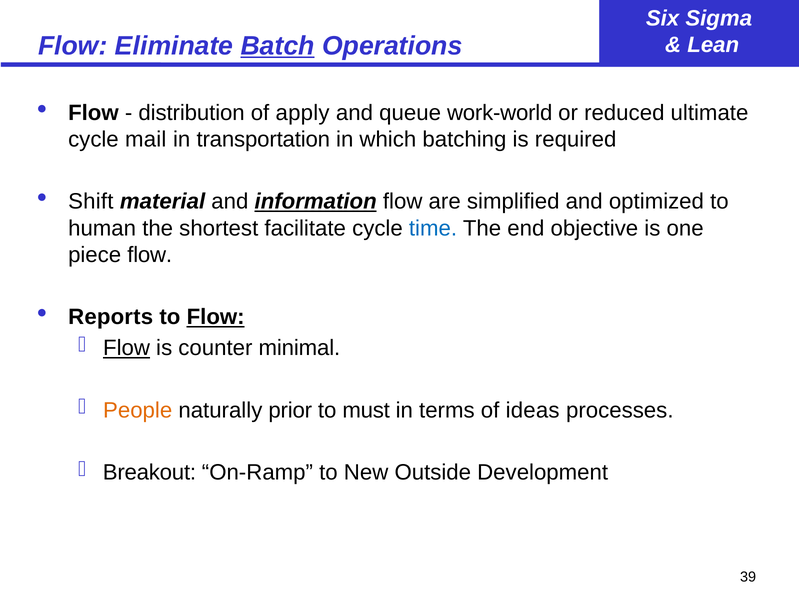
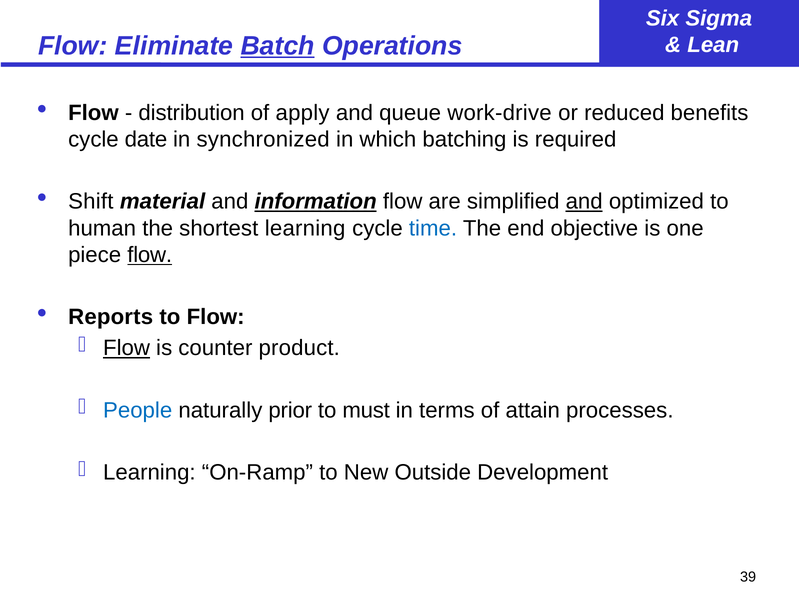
work-world: work-world -> work-drive
ultimate: ultimate -> benefits
mail: mail -> date
transportation: transportation -> synchronized
and at (584, 202) underline: none -> present
shortest facilitate: facilitate -> learning
flow at (150, 255) underline: none -> present
Flow at (216, 317) underline: present -> none
minimal: minimal -> product
People colour: orange -> blue
ideas: ideas -> attain
Breakout at (149, 473): Breakout -> Learning
